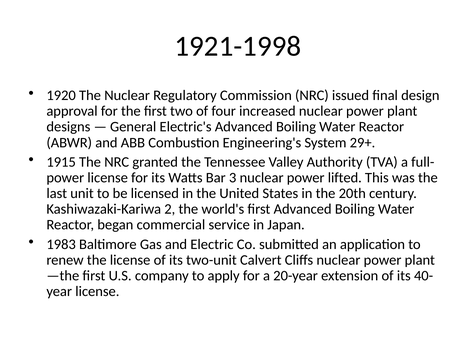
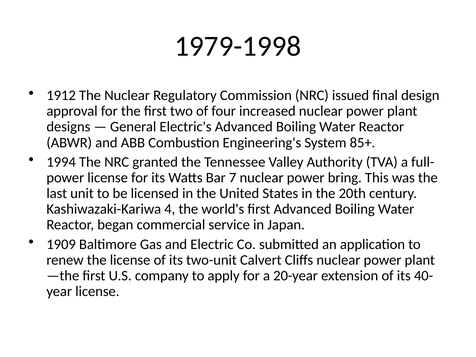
1921-1998: 1921-1998 -> 1979-1998
1920: 1920 -> 1912
29+: 29+ -> 85+
1915: 1915 -> 1994
3: 3 -> 7
lifted: lifted -> bring
2: 2 -> 4
1983: 1983 -> 1909
